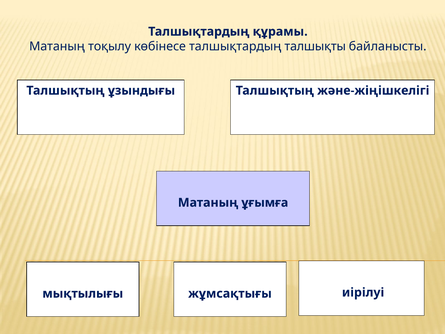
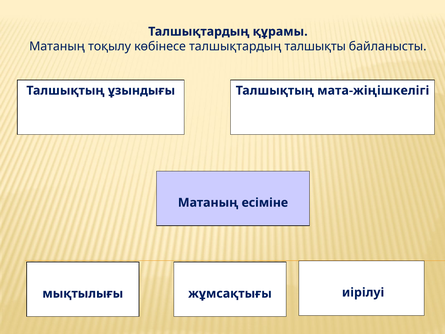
және-жіңішкелігі: және-жіңішкелігі -> мата-жіңішкелігі
ұғымға: ұғымға -> есіміне
